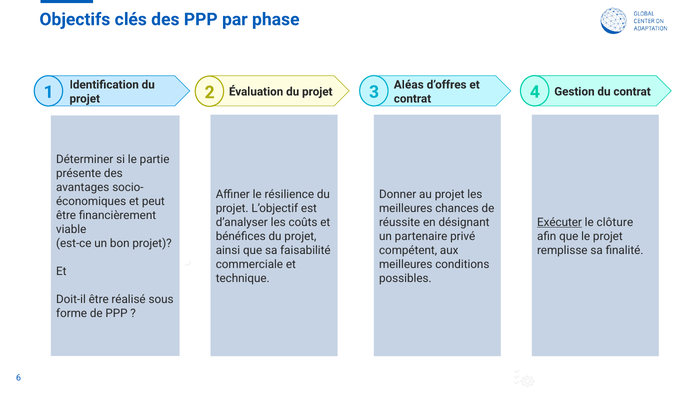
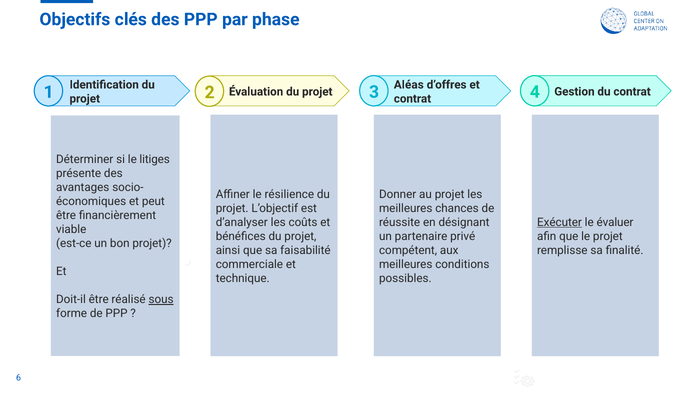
partie: partie -> litiges
clôture: clôture -> évaluer
sous underline: none -> present
